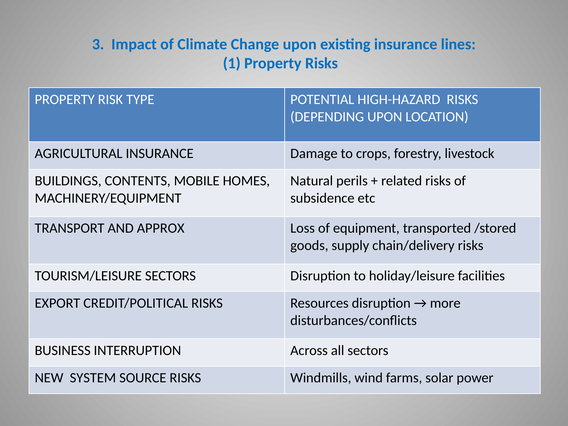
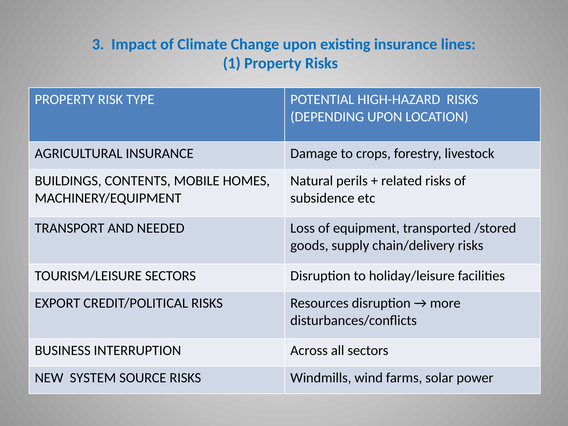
APPROX: APPROX -> NEEDED
